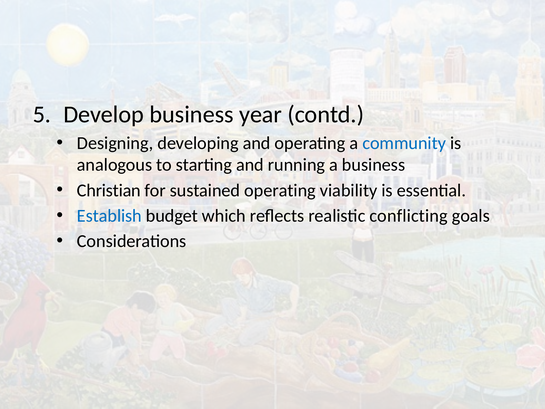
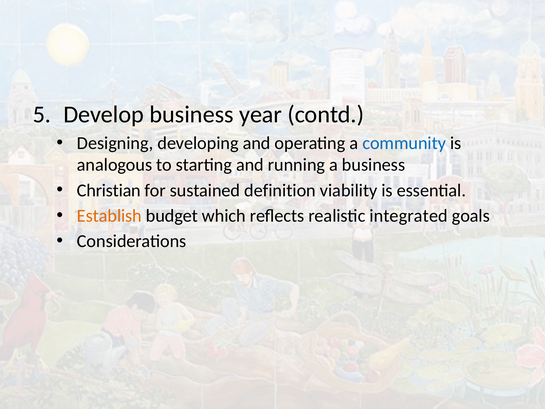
sustained operating: operating -> definition
Establish colour: blue -> orange
conflicting: conflicting -> integrated
